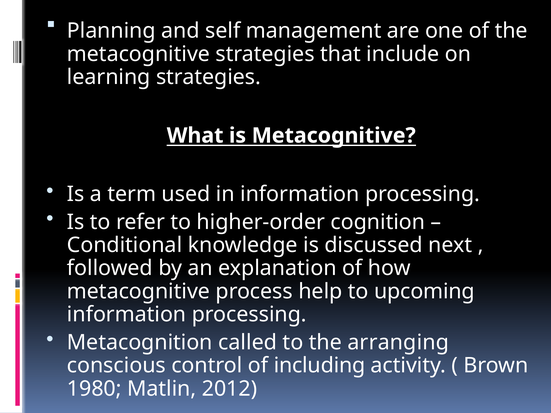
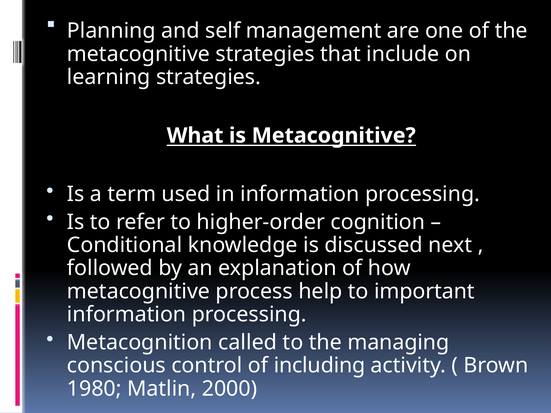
upcoming: upcoming -> important
arranging: arranging -> managing
2012: 2012 -> 2000
